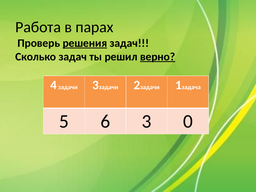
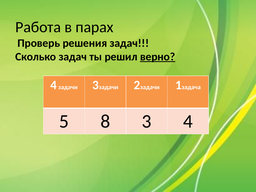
решения underline: present -> none
6: 6 -> 8
3 0: 0 -> 4
